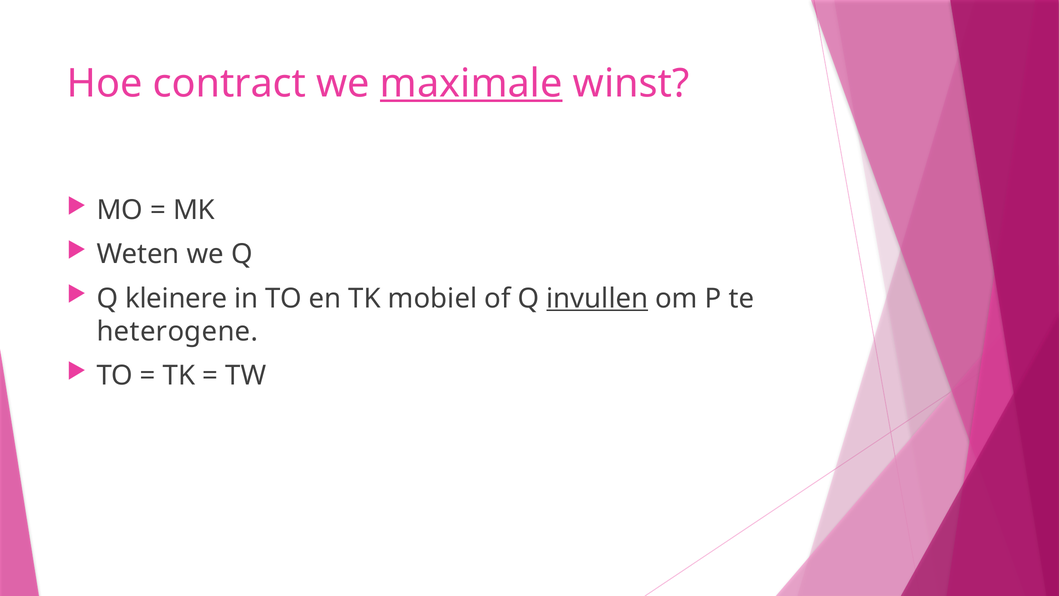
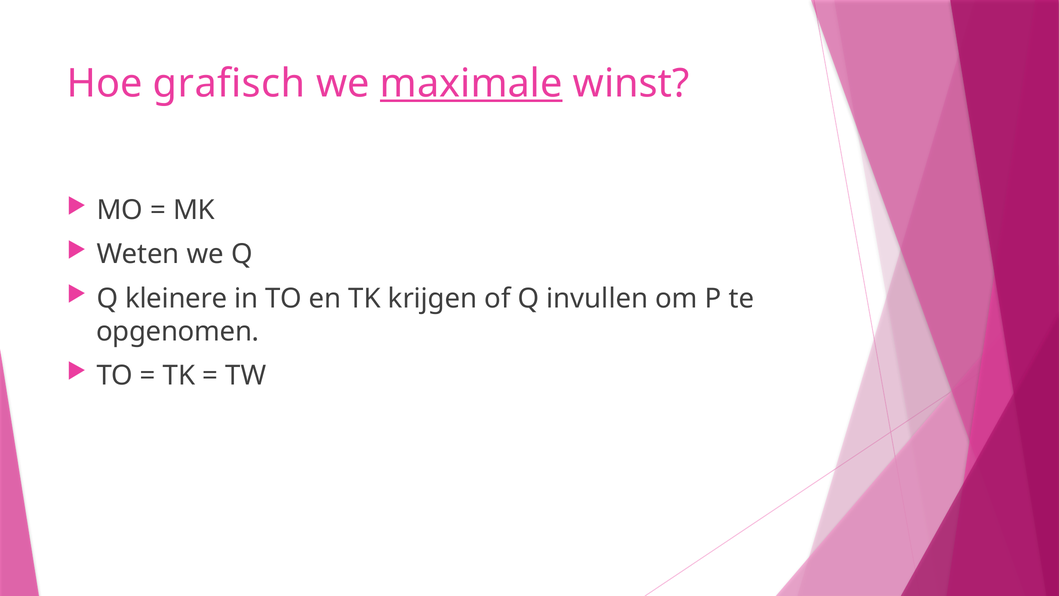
contract: contract -> grafisch
mobiel: mobiel -> krijgen
invullen underline: present -> none
heterogene: heterogene -> opgenomen
